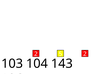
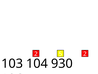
143: 143 -> 930
